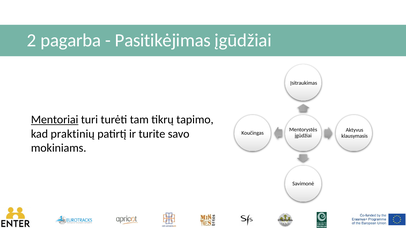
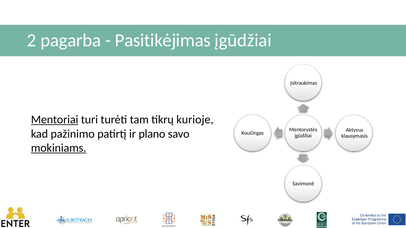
tapimo: tapimo -> kurioje
praktinių: praktinių -> pažinimo
turite: turite -> plano
mokiniams underline: none -> present
